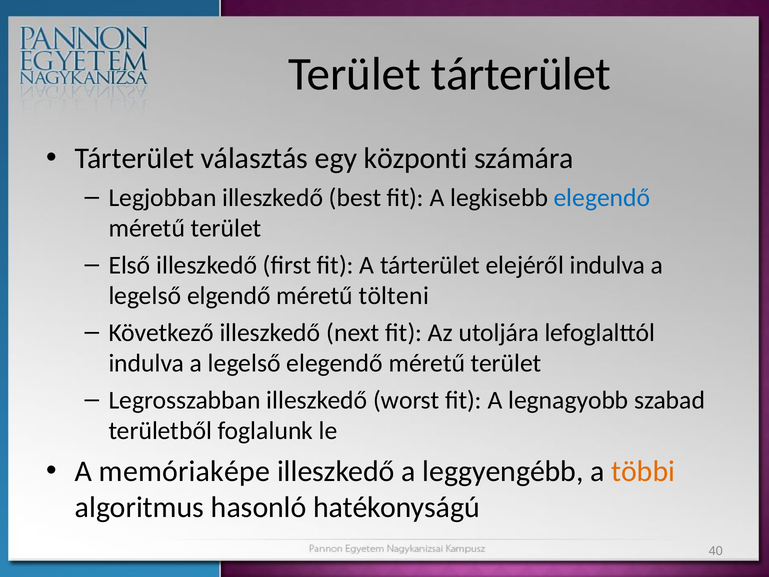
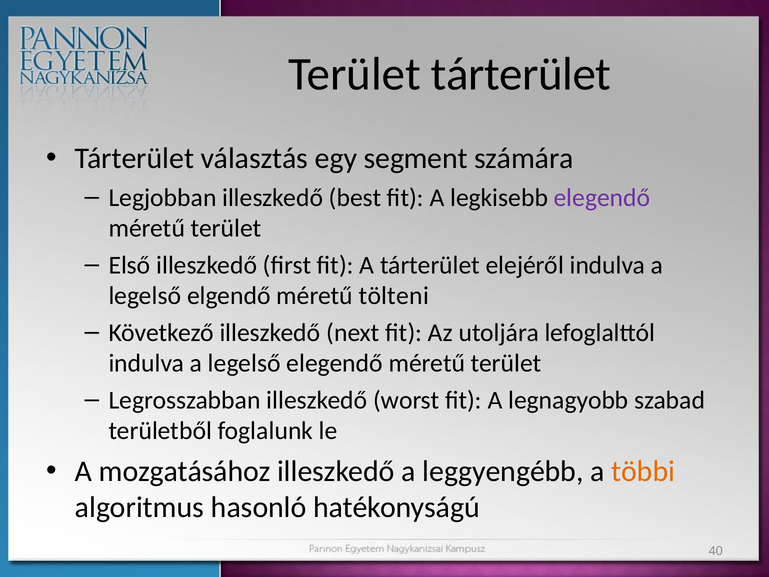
központi: központi -> segment
elegendő at (602, 198) colour: blue -> purple
memóriaképe: memóriaképe -> mozgatásához
